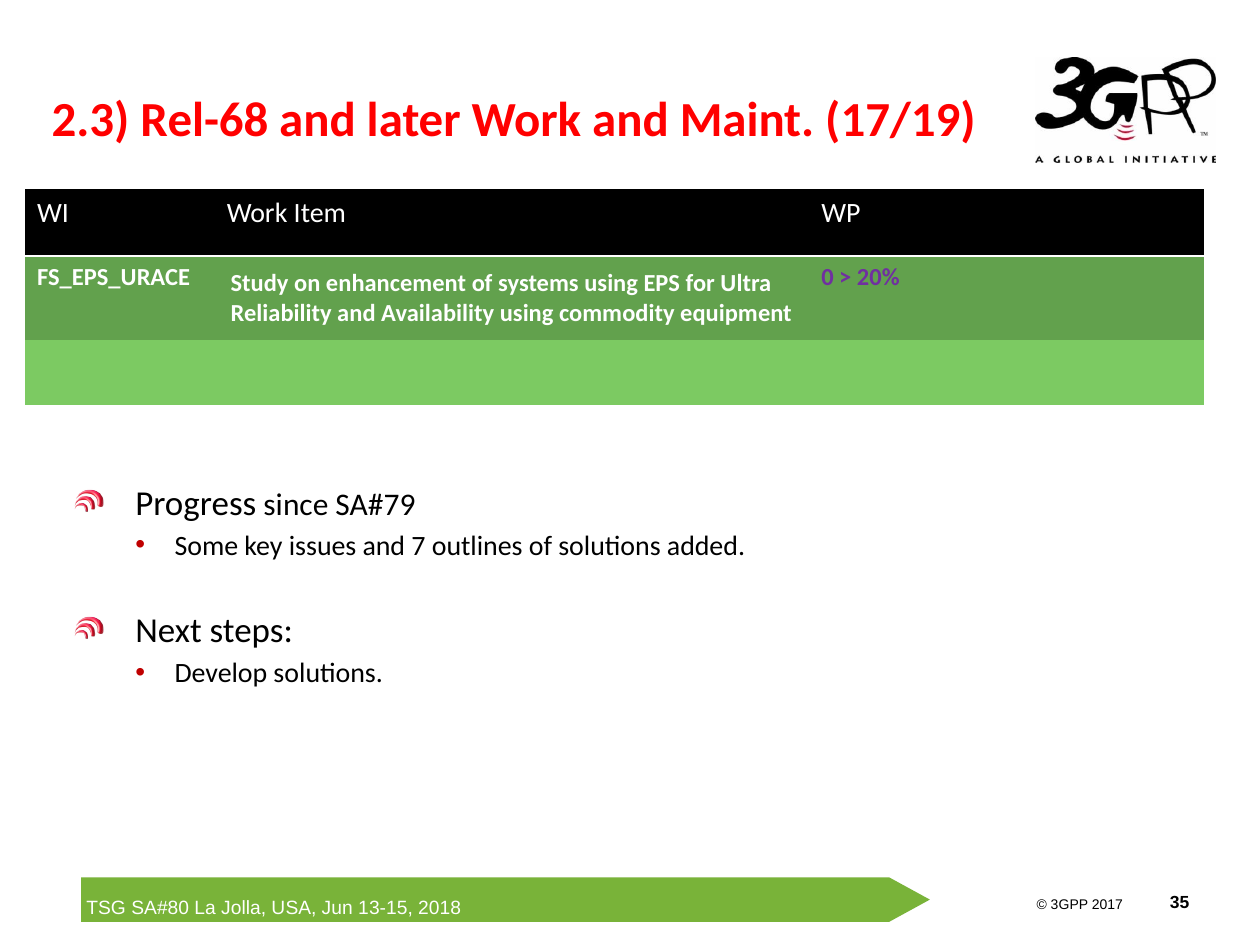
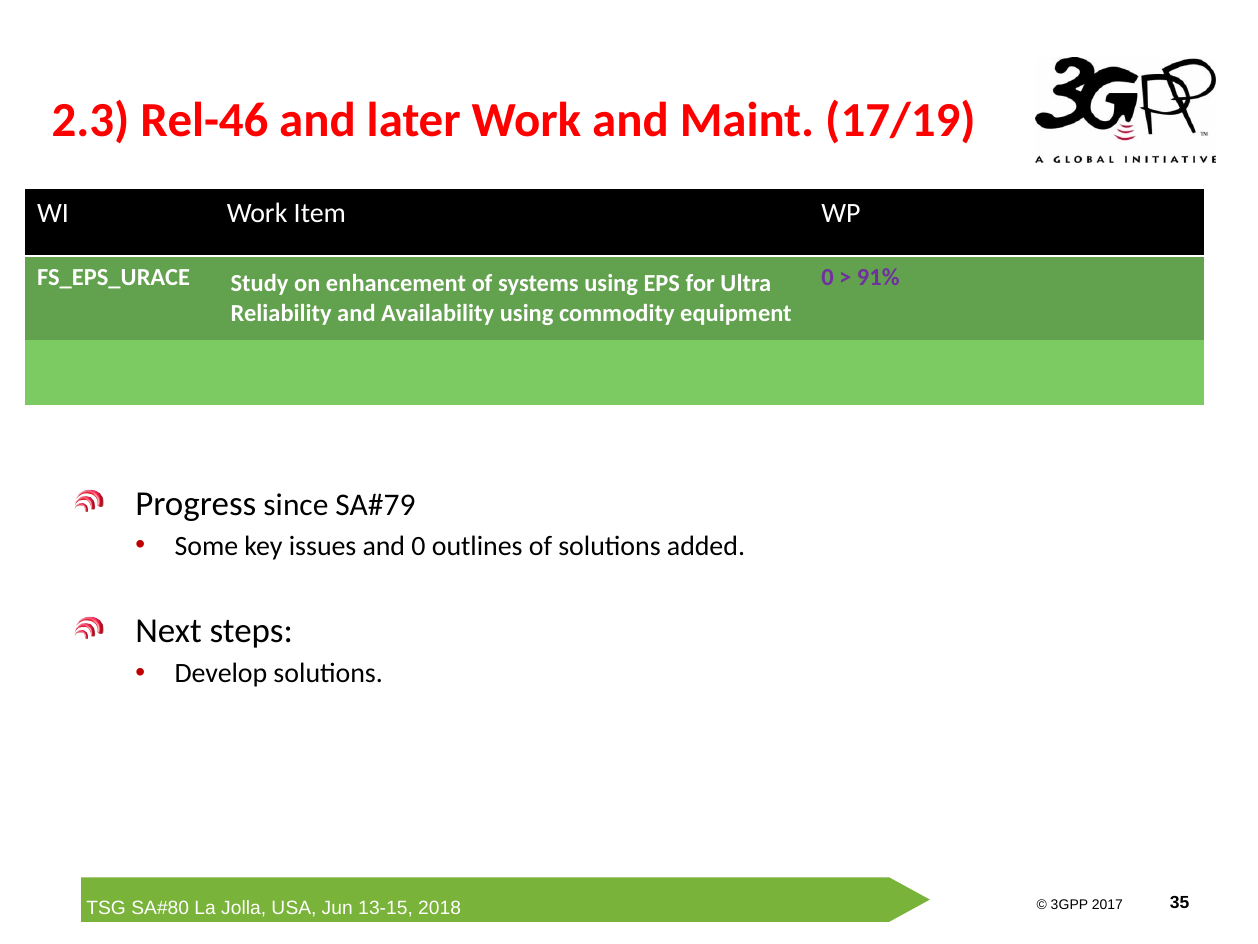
Rel-68: Rel-68 -> Rel-46
20%: 20% -> 91%
and 7: 7 -> 0
